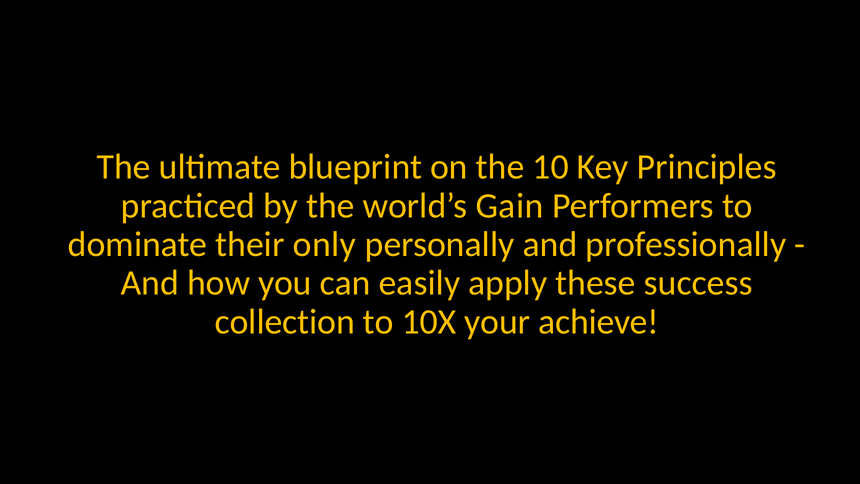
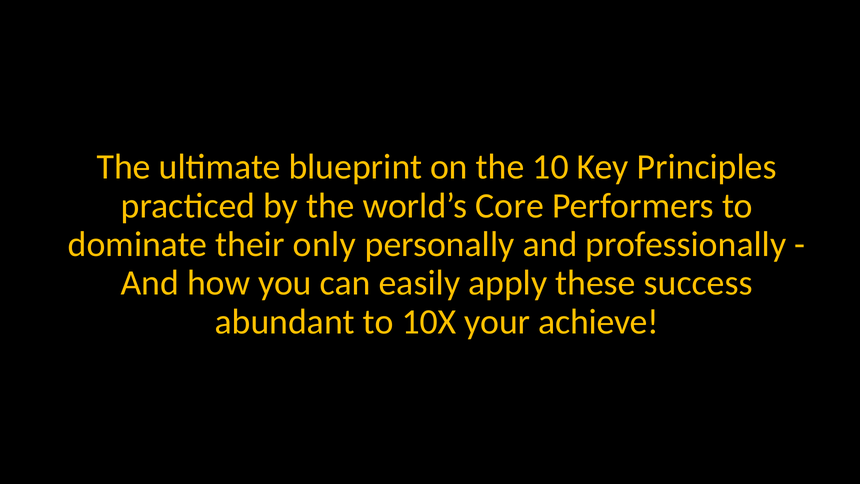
Gain: Gain -> Core
collection: collection -> abundant
